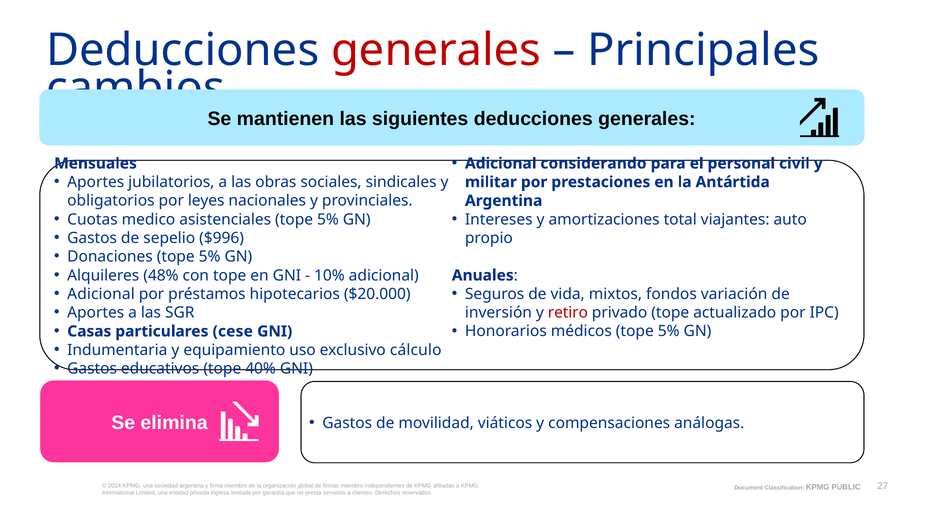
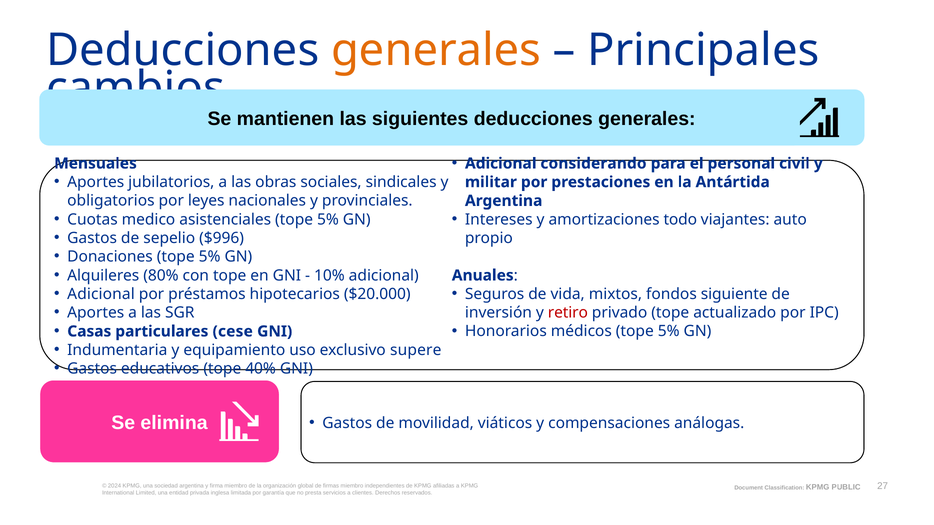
generales at (436, 50) colour: red -> orange
total: total -> todo
48%: 48% -> 80%
variación: variación -> siguiente
cálculo: cálculo -> supere
